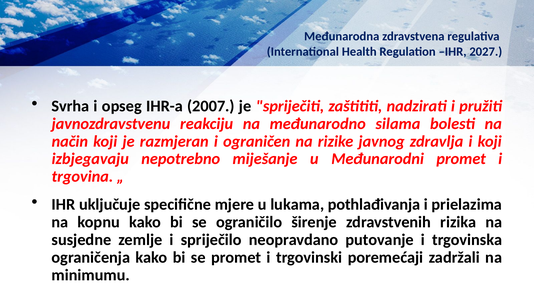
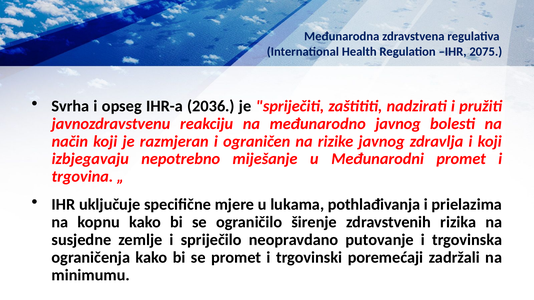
2027: 2027 -> 2075
2007: 2007 -> 2036
međunarodno silama: silama -> javnog
